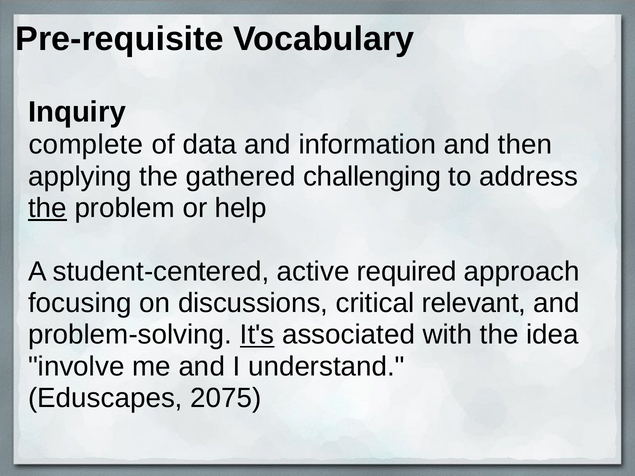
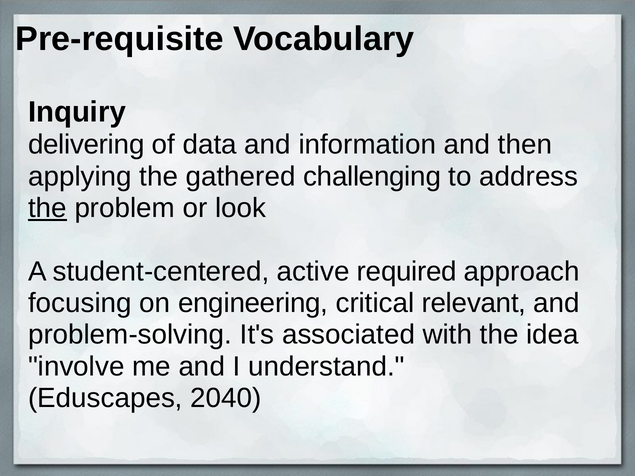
complete: complete -> delivering
help: help -> look
discussions: discussions -> engineering
It's underline: present -> none
2075: 2075 -> 2040
